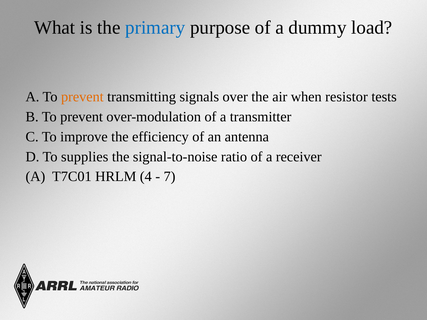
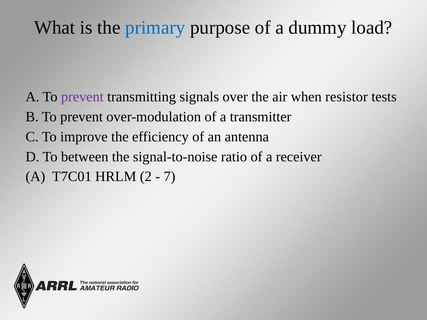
prevent at (82, 97) colour: orange -> purple
supplies: supplies -> between
4: 4 -> 2
